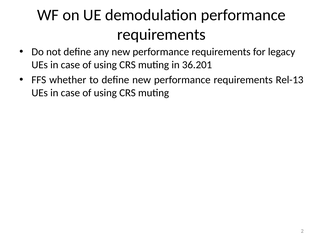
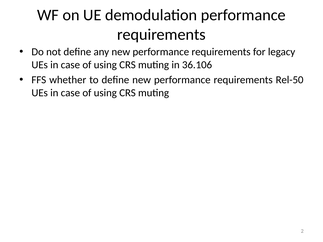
36.201: 36.201 -> 36.106
Rel-13: Rel-13 -> Rel-50
